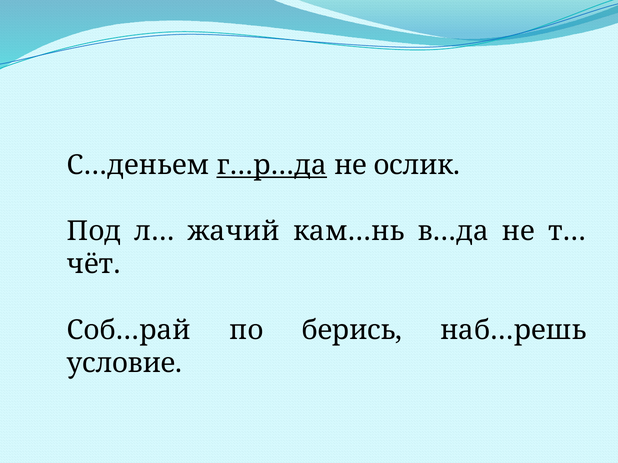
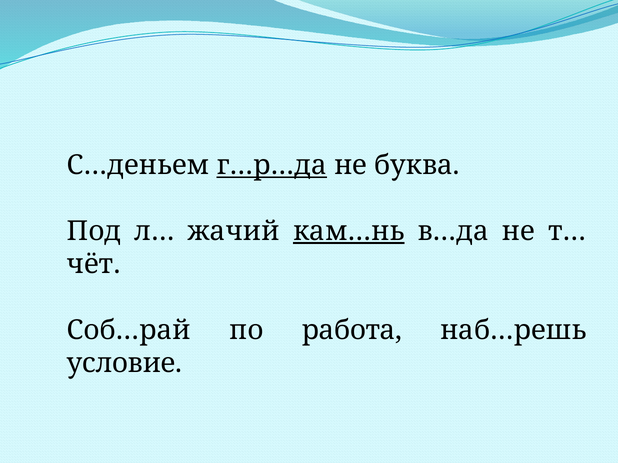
ослик: ослик -> буква
кам…нь underline: none -> present
берись: берись -> работа
